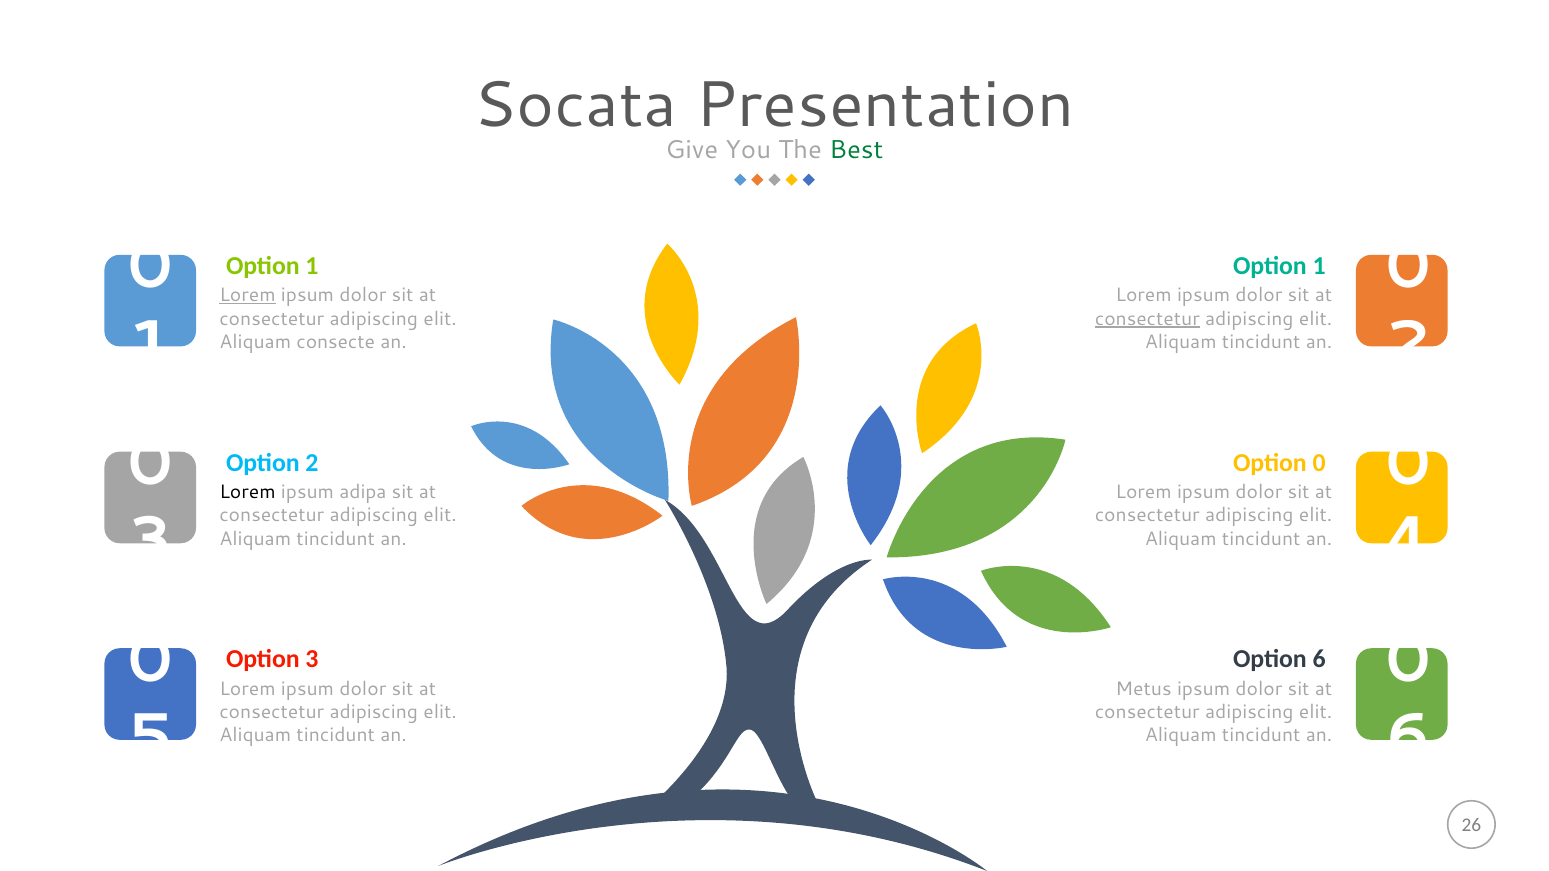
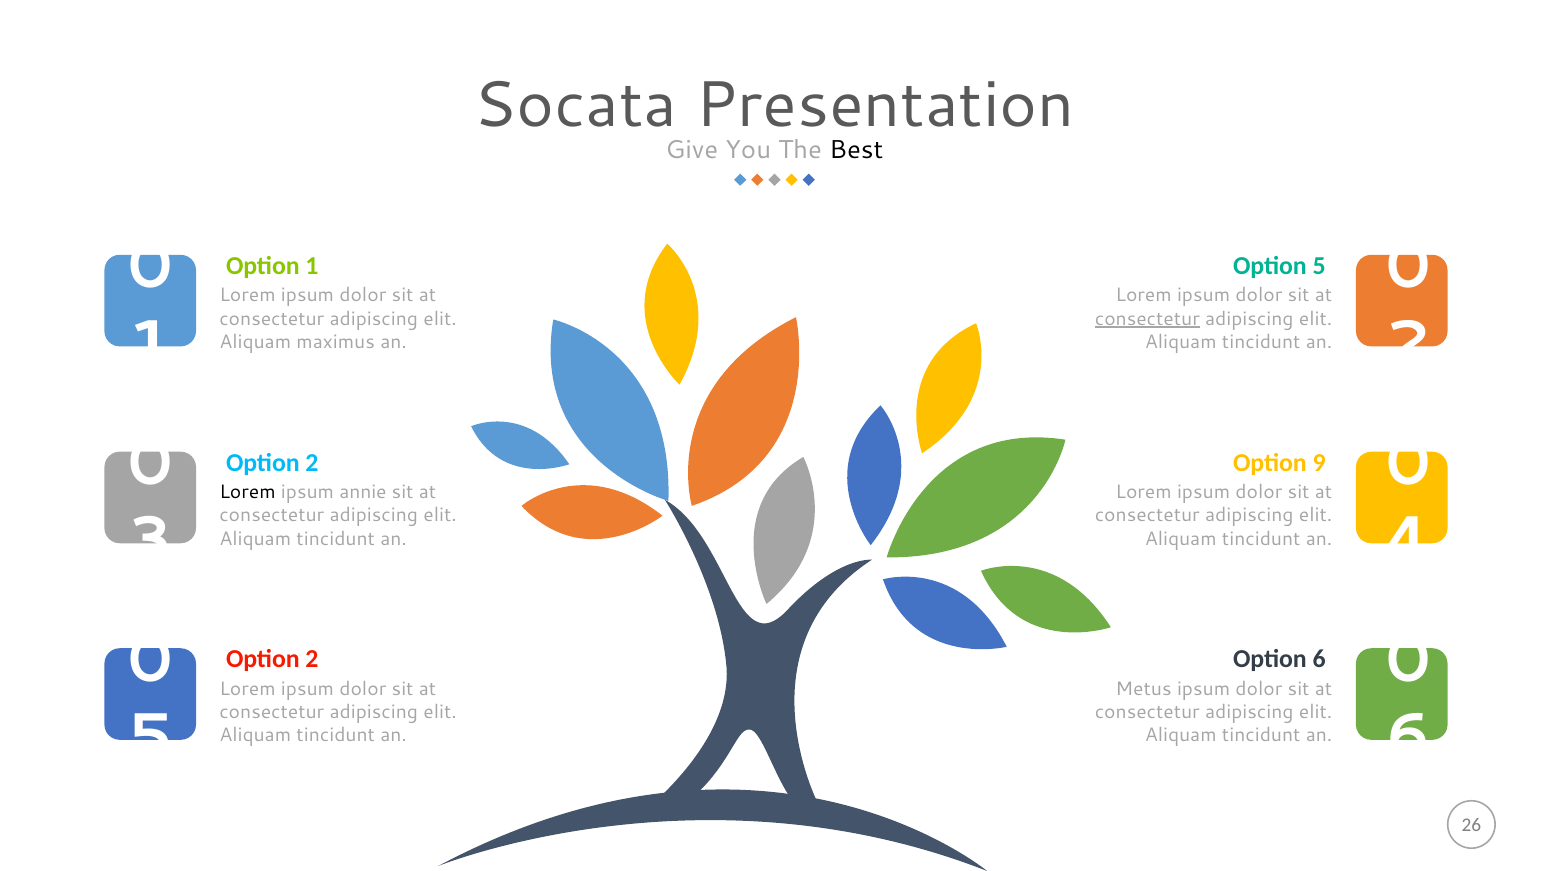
Best colour: green -> black
1 at (1319, 266): 1 -> 5
Lorem at (248, 296) underline: present -> none
consecte: consecte -> maximus
Option 0: 0 -> 9
adipa: adipa -> annie
3 at (312, 659): 3 -> 2
